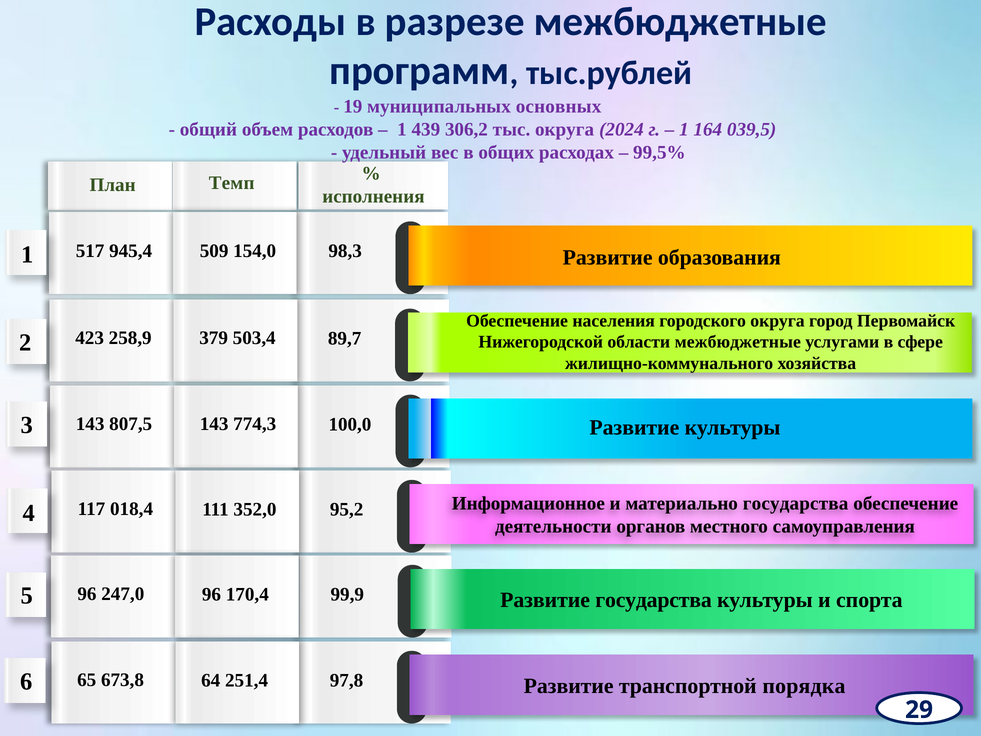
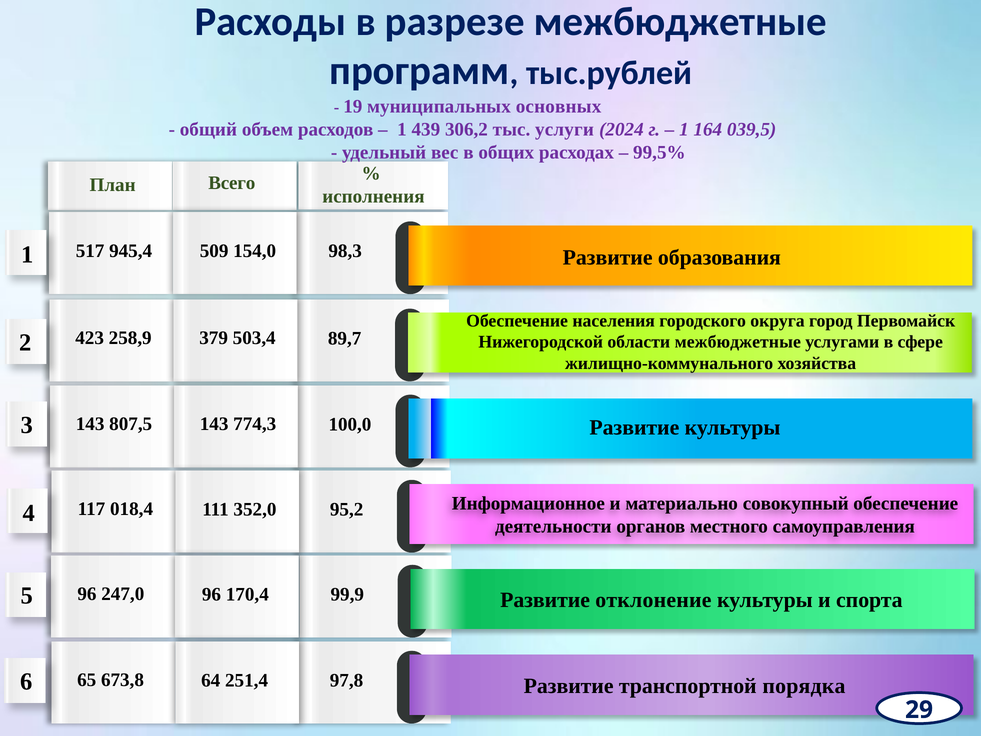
тыс округа: округа -> услуги
Темп: Темп -> Всего
материально государства: государства -> совокупный
Развитие государства: государства -> отклонение
